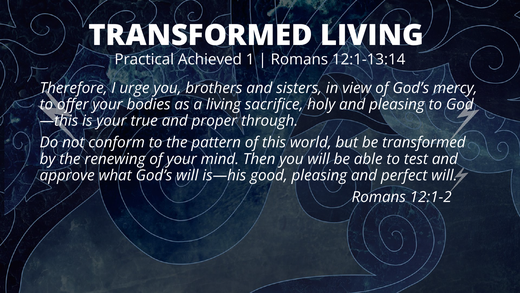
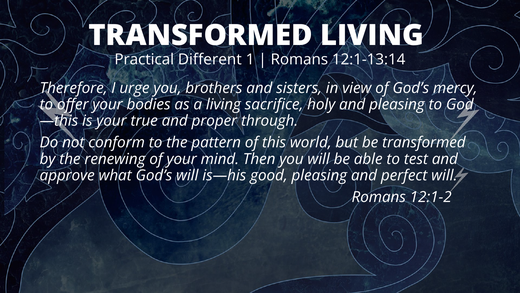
Achieved: Achieved -> Different
